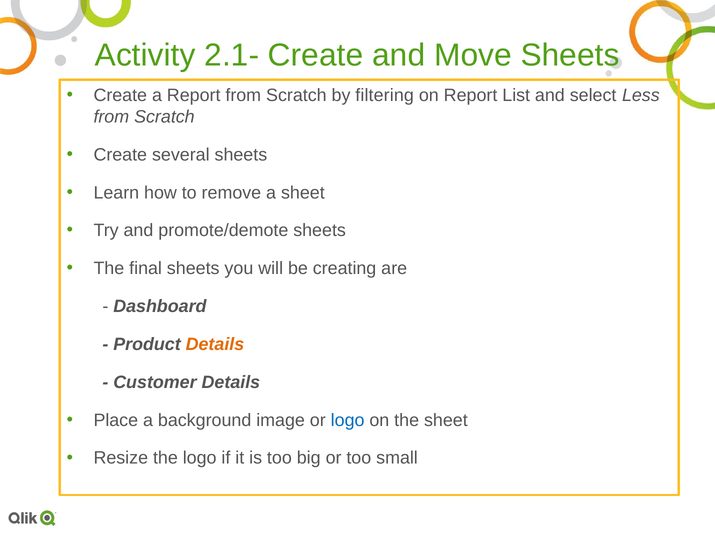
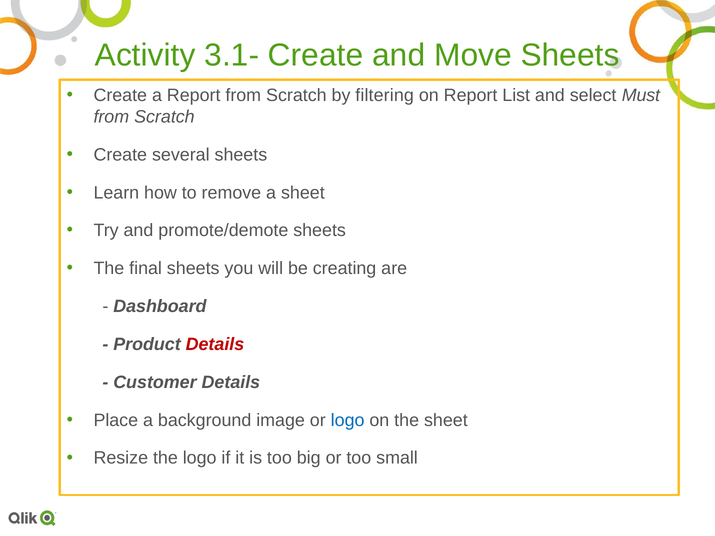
2.1-: 2.1- -> 3.1-
Less: Less -> Must
Details at (215, 344) colour: orange -> red
